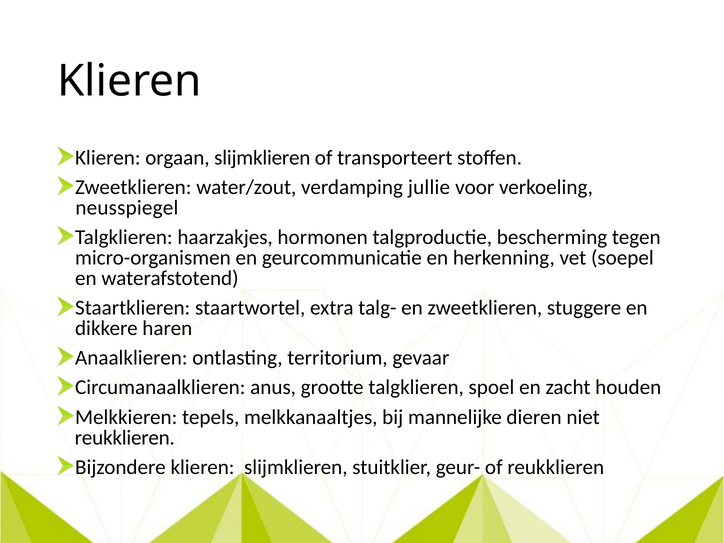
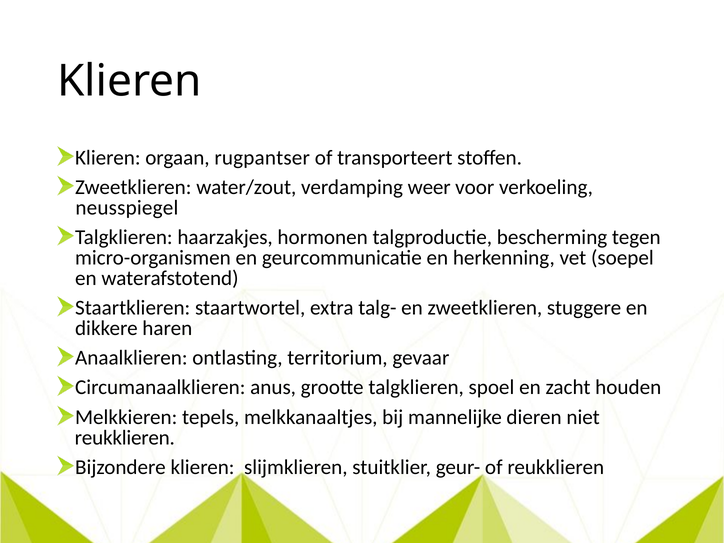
orgaan slijmklieren: slijmklieren -> rugpantser
jullie: jullie -> weer
